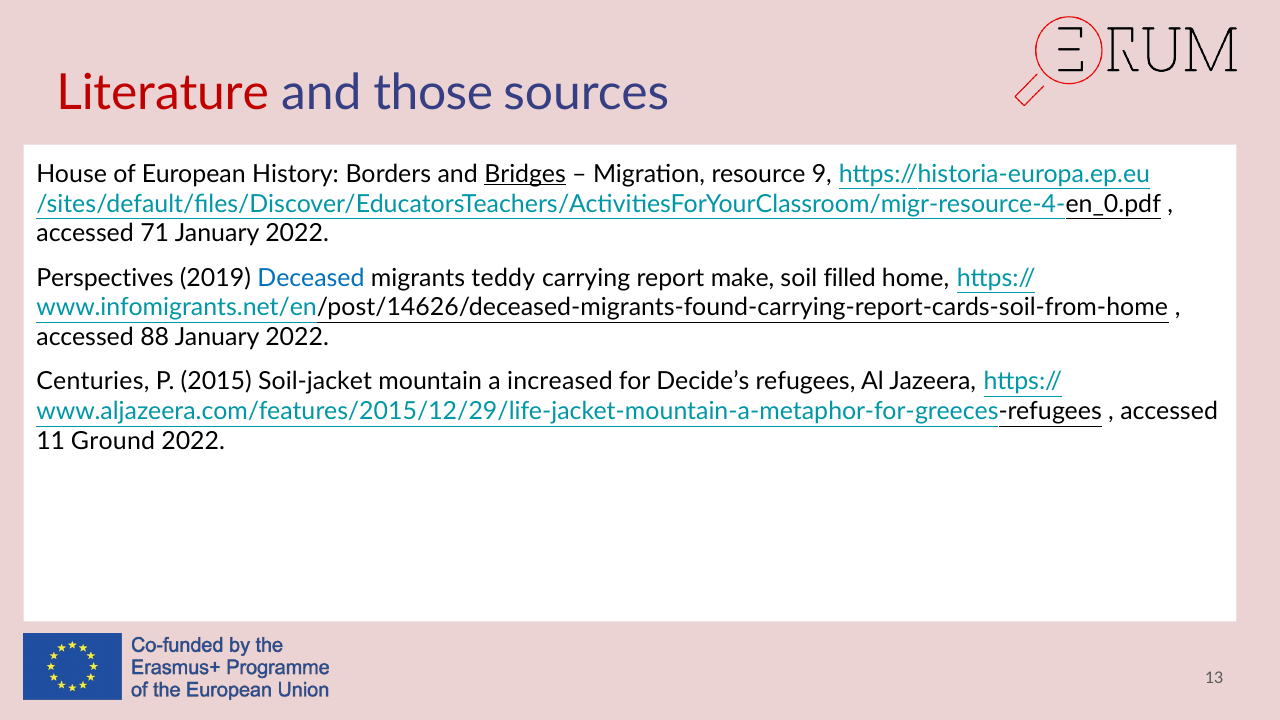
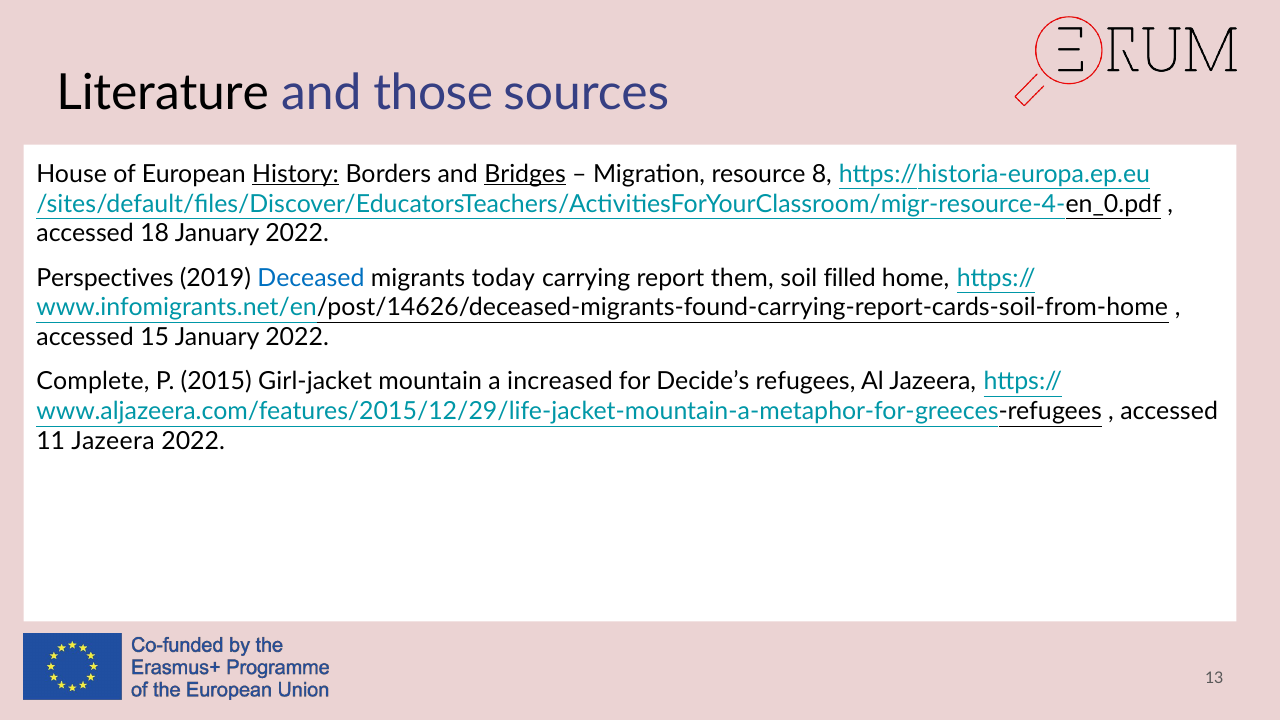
Literature colour: red -> black
History underline: none -> present
9: 9 -> 8
71: 71 -> 18
teddy: teddy -> today
make: make -> them
88: 88 -> 15
Centuries: Centuries -> Complete
Soil-jacket: Soil-jacket -> Girl-jacket
11 Ground: Ground -> Jazeera
